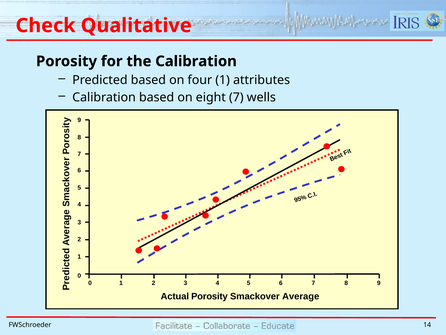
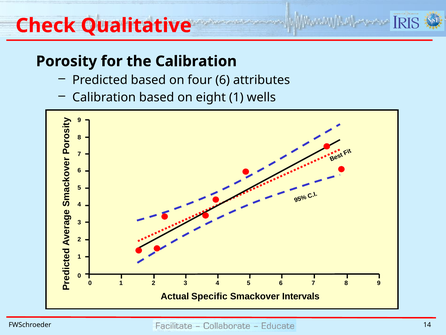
four 1: 1 -> 6
eight 7: 7 -> 1
Actual Porosity: Porosity -> Specific
Average: Average -> Intervals
